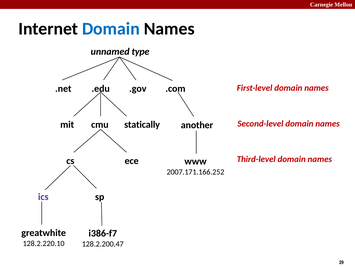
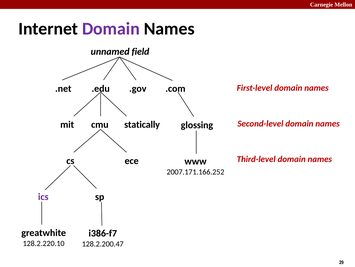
Domain at (111, 29) colour: blue -> purple
type: type -> field
another: another -> glossing
